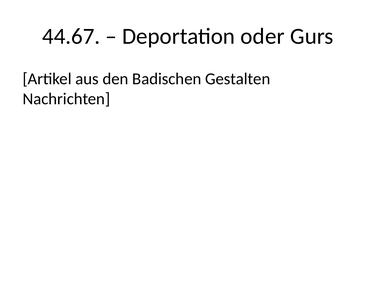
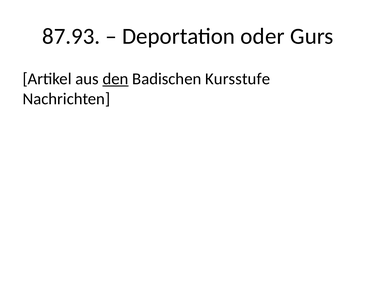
44.67: 44.67 -> 87.93
den underline: none -> present
Gestalten: Gestalten -> Kursstufe
